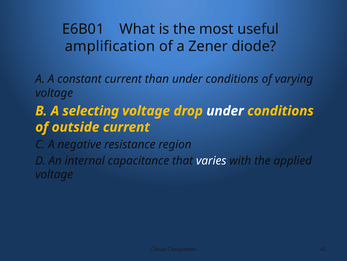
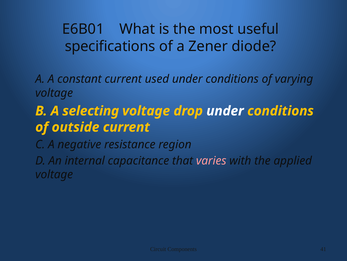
amplification: amplification -> specifications
than: than -> used
varies colour: white -> pink
